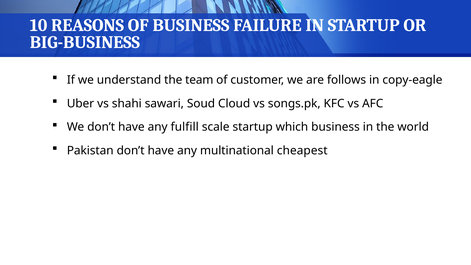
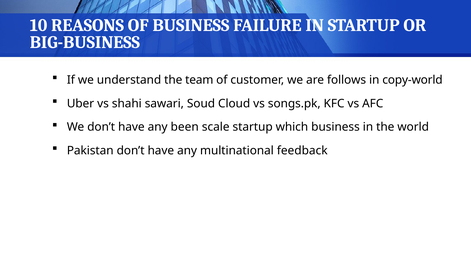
copy-eagle: copy-eagle -> copy-world
fulfill: fulfill -> been
cheapest: cheapest -> feedback
